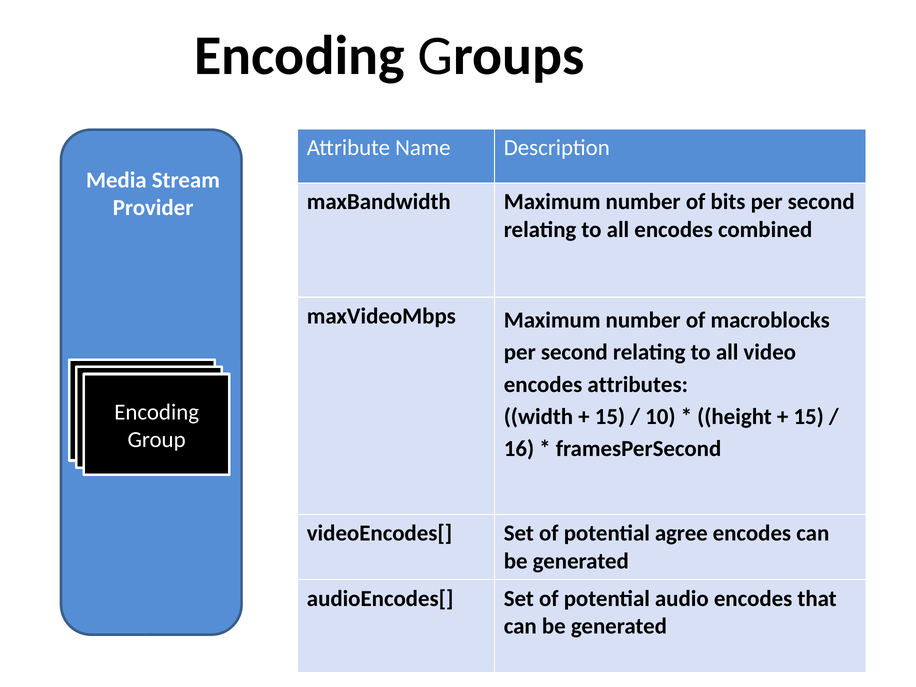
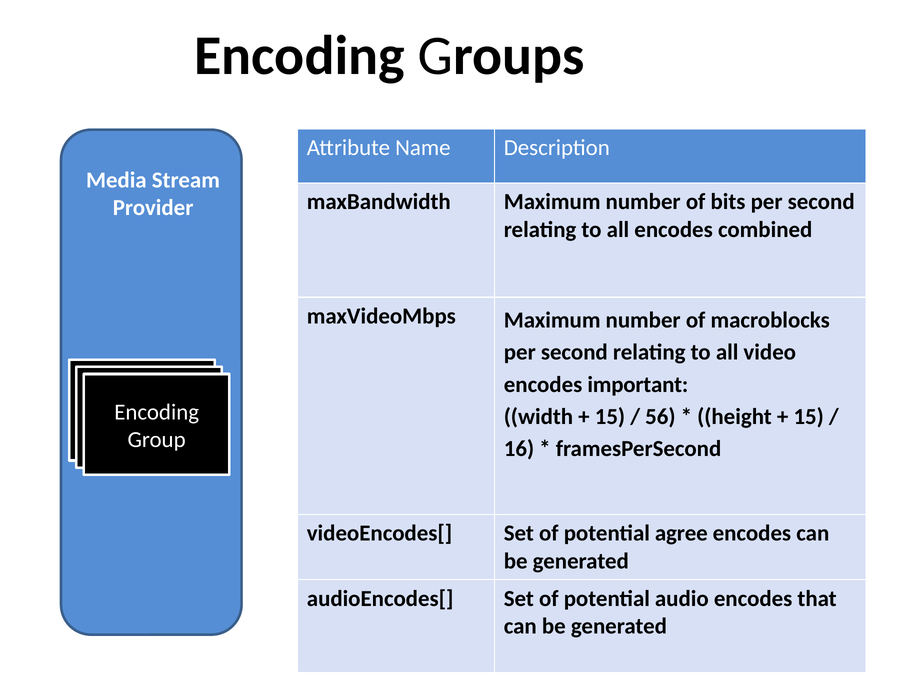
attributes: attributes -> important
10: 10 -> 56
